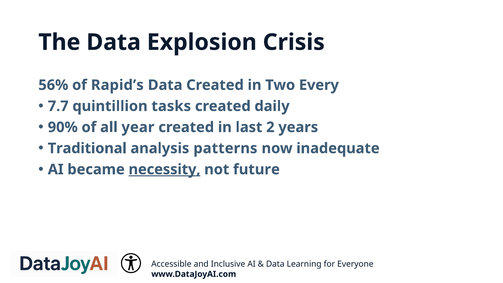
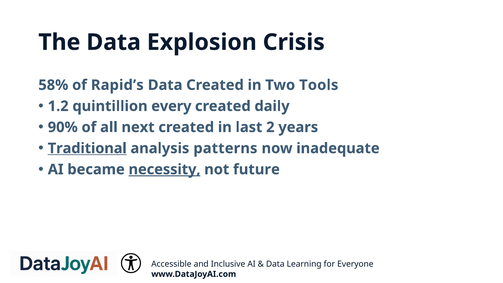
56%: 56% -> 58%
Every: Every -> Tools
7.7: 7.7 -> 1.2
tasks: tasks -> every
year: year -> next
Traditional underline: none -> present
